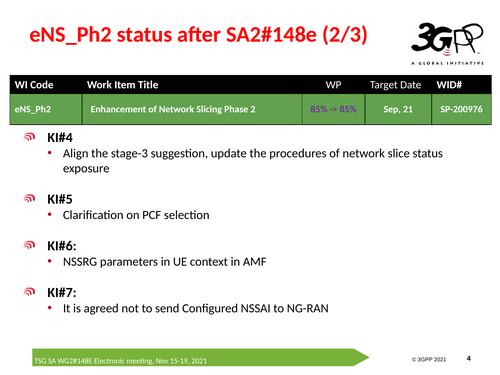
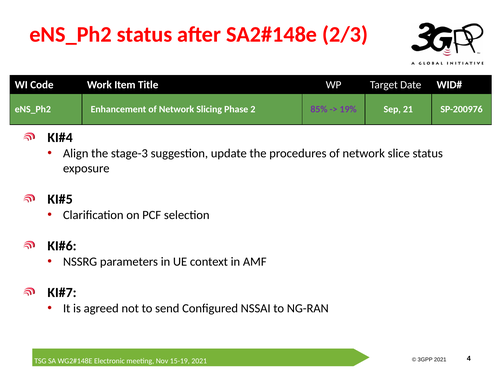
85% at (348, 109): 85% -> 19%
